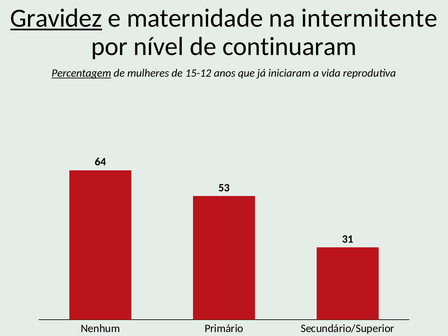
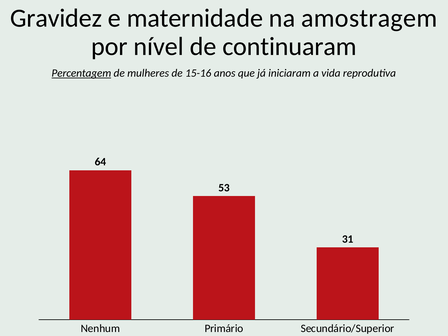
Gravidez underline: present -> none
intermitente: intermitente -> amostragem
15-12: 15-12 -> 15-16
